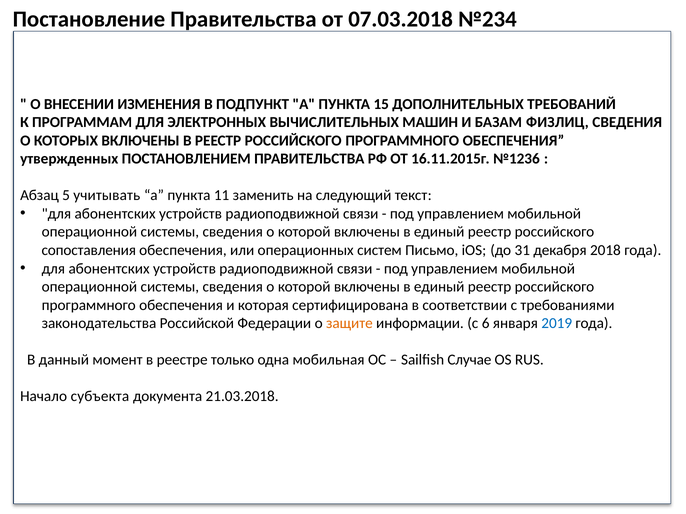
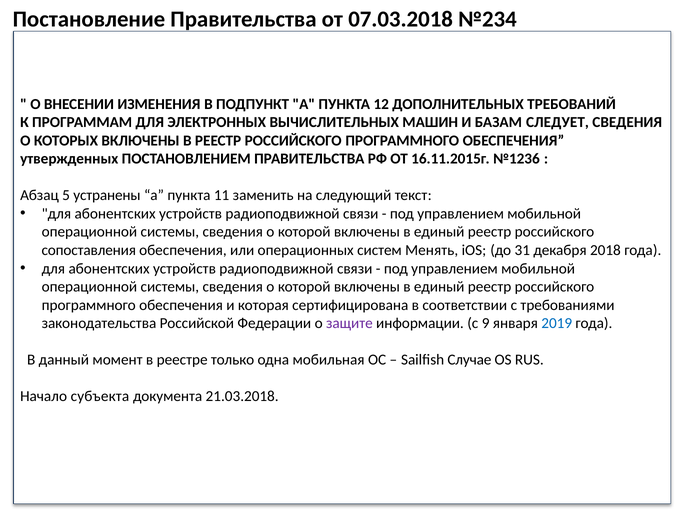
15: 15 -> 12
ФИЗЛИЦ: ФИЗЛИЦ -> СЛЕДУЕТ
учитывать: учитывать -> устранены
Письмо: Письмо -> Менять
защите colour: orange -> purple
6: 6 -> 9
